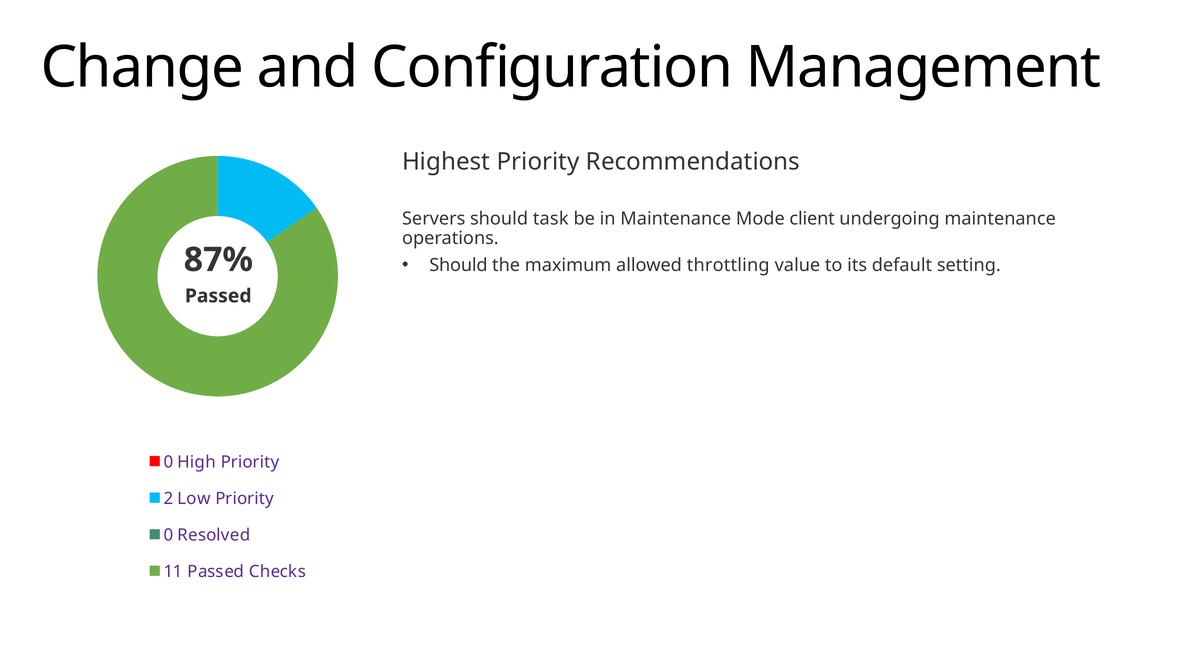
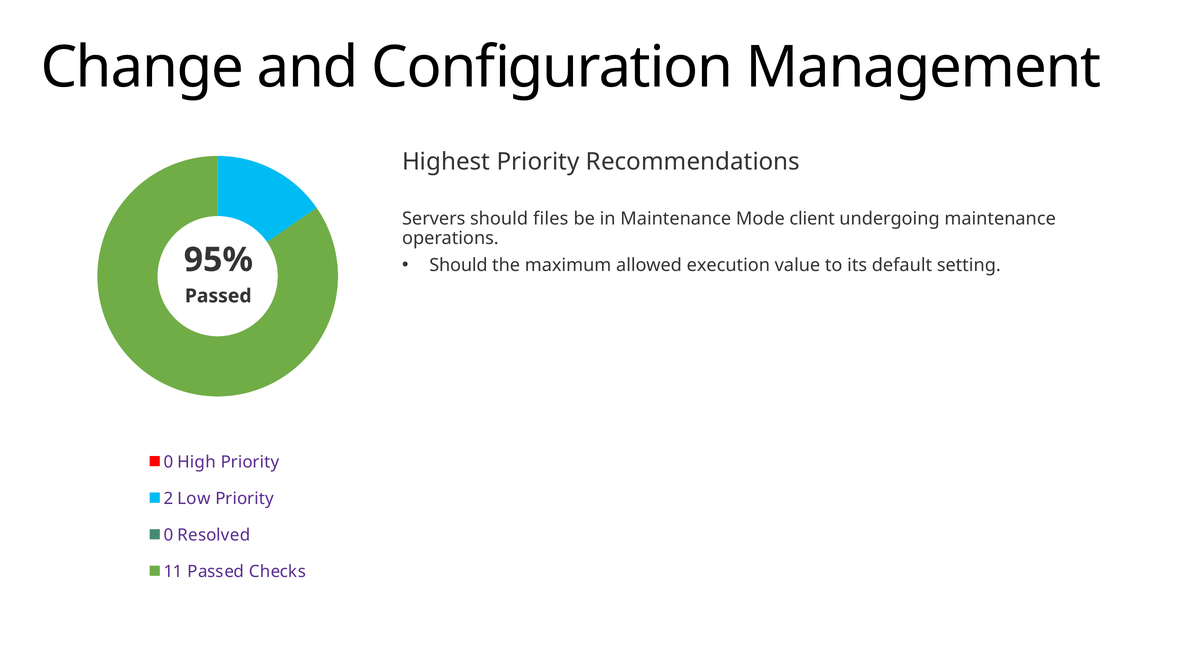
task: task -> files
87%: 87% -> 95%
throttling: throttling -> execution
